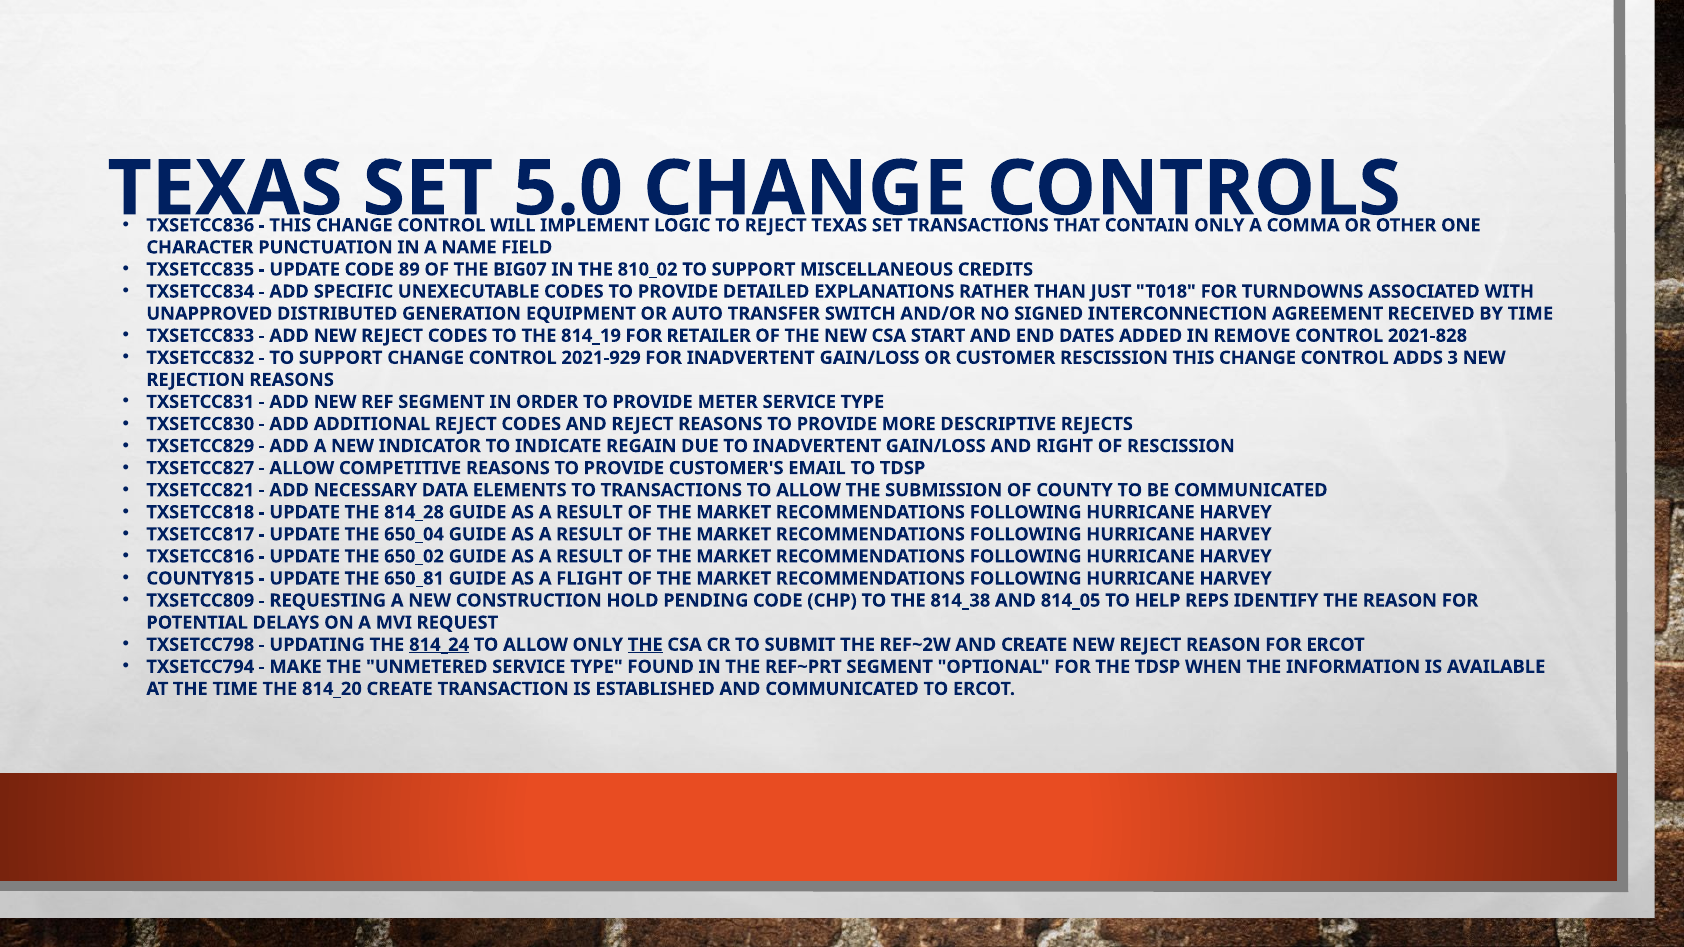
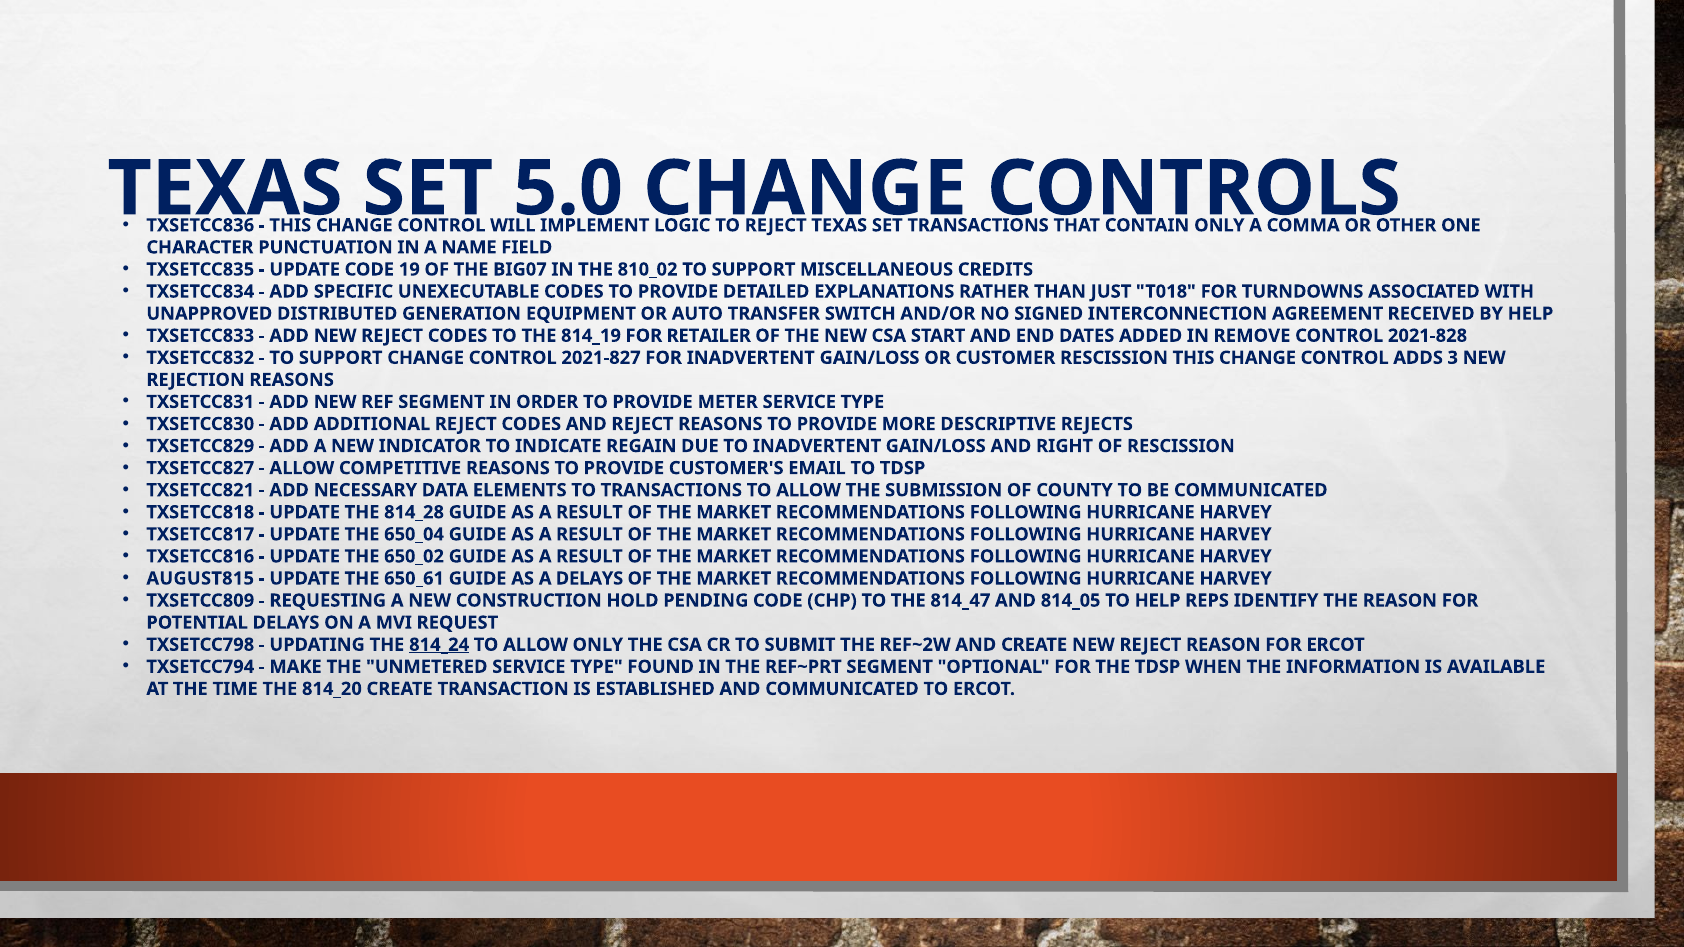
89: 89 -> 19
BY TIME: TIME -> HELP
2021-929: 2021-929 -> 2021-827
COUNTY815: COUNTY815 -> AUGUST815
650_81: 650_81 -> 650_61
A FLIGHT: FLIGHT -> DELAYS
814_38: 814_38 -> 814_47
THE at (645, 645) underline: present -> none
